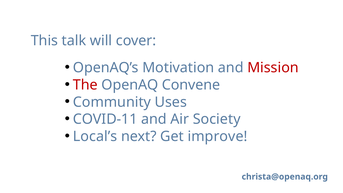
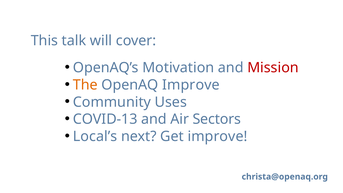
The colour: red -> orange
OpenAQ Convene: Convene -> Improve
COVID-11: COVID-11 -> COVID-13
Society: Society -> Sectors
